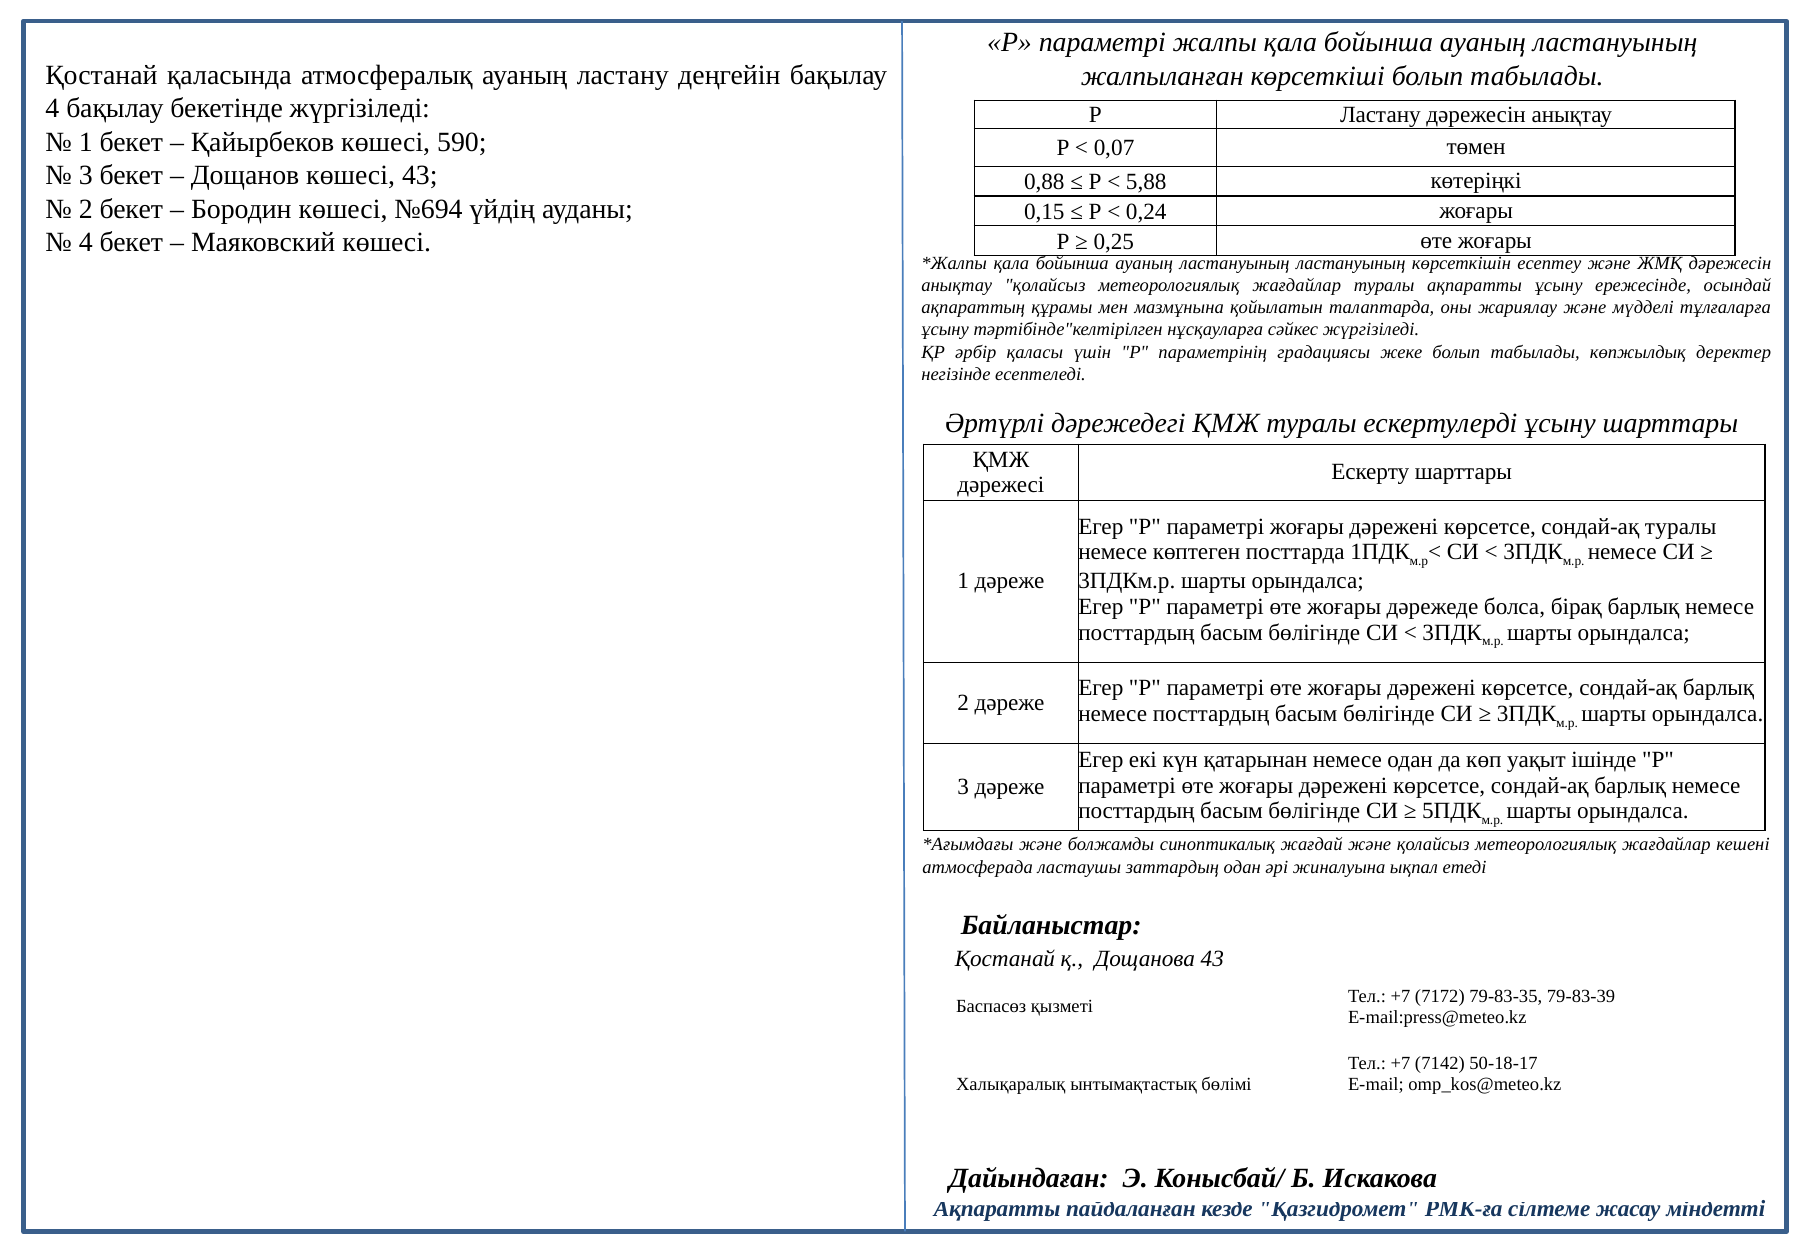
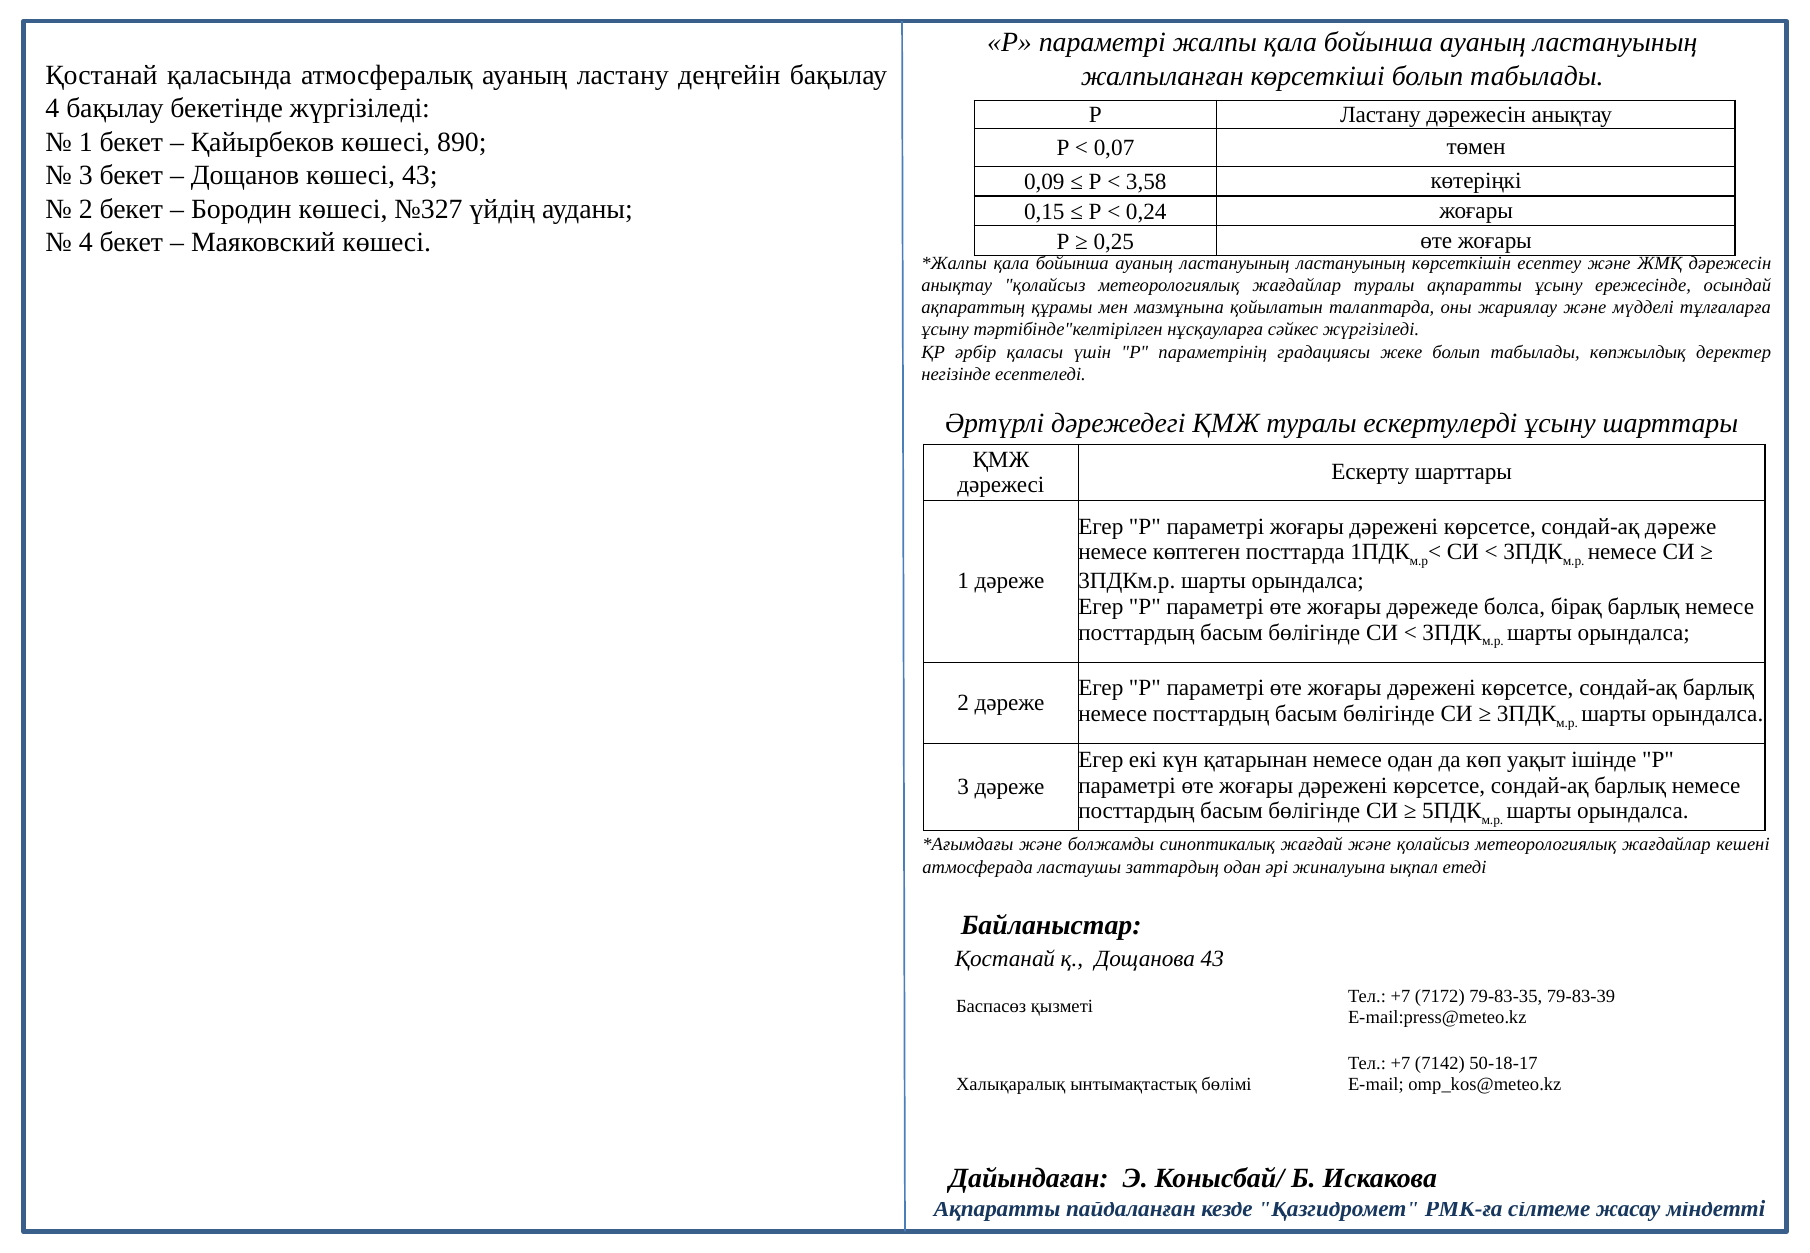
590: 590 -> 890
0,88: 0,88 -> 0,09
5,88: 5,88 -> 3,58
№694: №694 -> №327
сондай-ақ туралы: туралы -> дәреже
